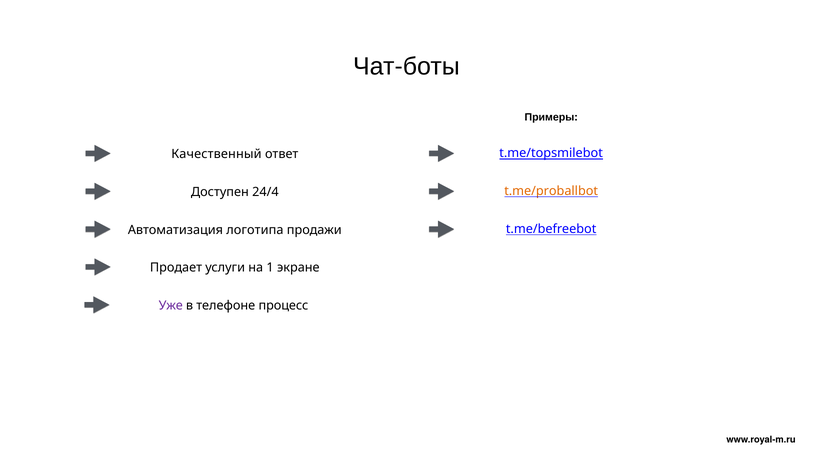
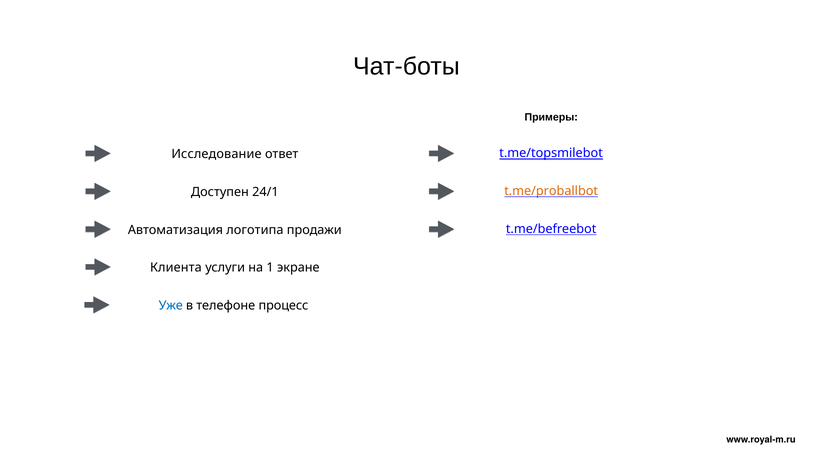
Качественный: Качественный -> Исследование
24/4: 24/4 -> 24/1
Продает: Продает -> Клиента
Уже colour: purple -> blue
